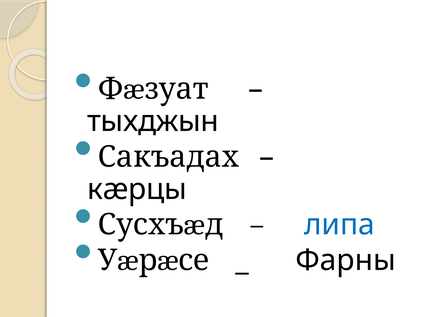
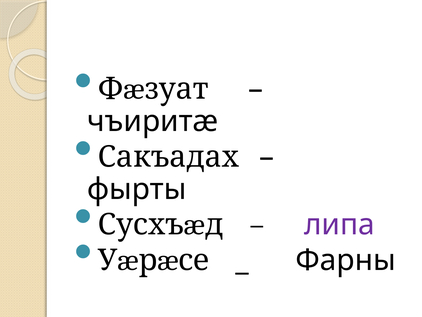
тыхджын: тыхджын -> чъиритæ
кæрцы: кæрцы -> фырты
липа colour: blue -> purple
